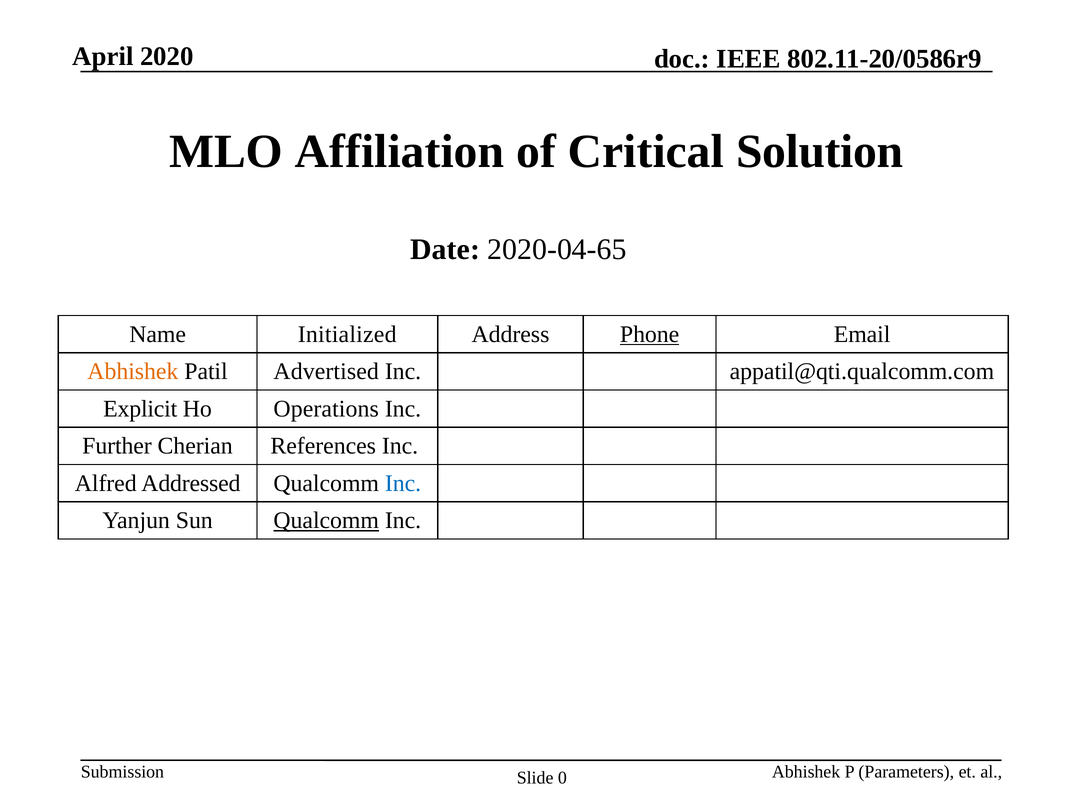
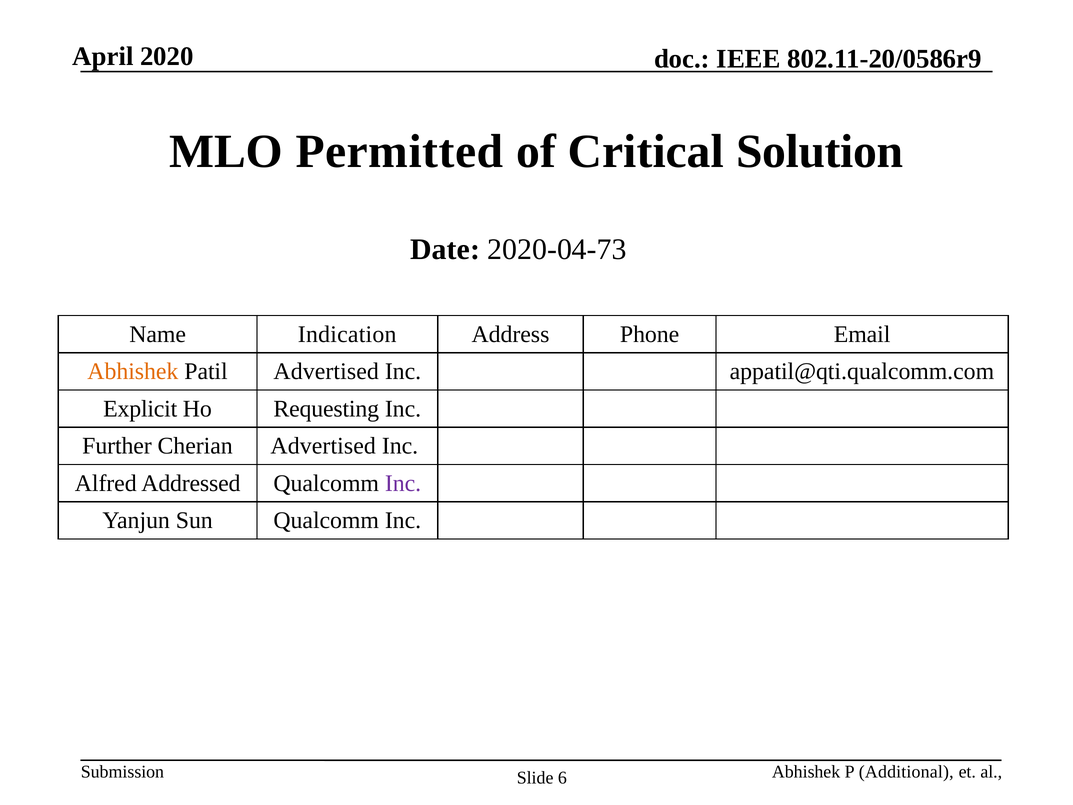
Affiliation: Affiliation -> Permitted
2020-04-65: 2020-04-65 -> 2020-04-73
Initialized: Initialized -> Indication
Phone underline: present -> none
Operations: Operations -> Requesting
Cherian References: References -> Advertised
Inc at (403, 483) colour: blue -> purple
Qualcomm at (326, 520) underline: present -> none
Parameters: Parameters -> Additional
0: 0 -> 6
